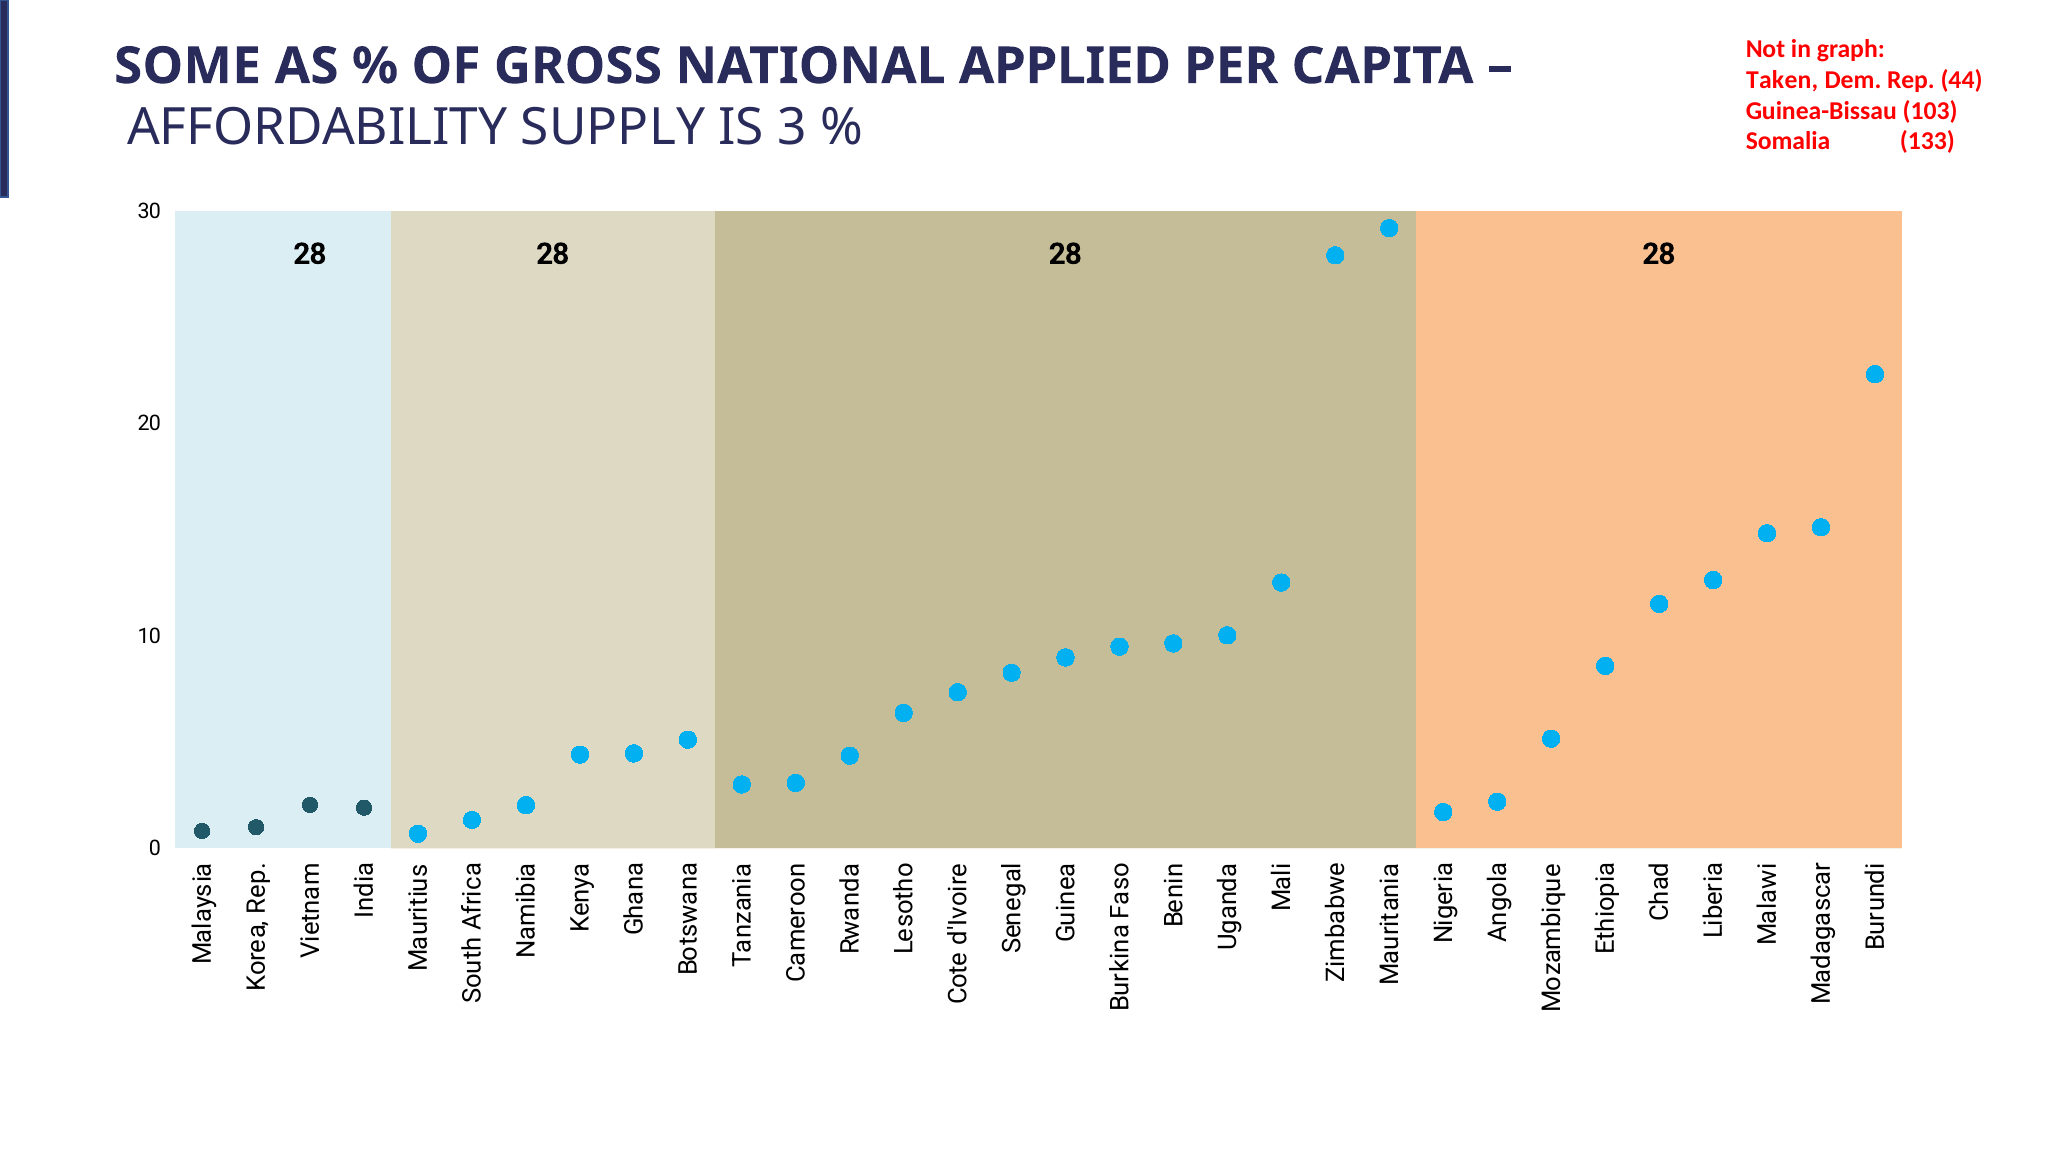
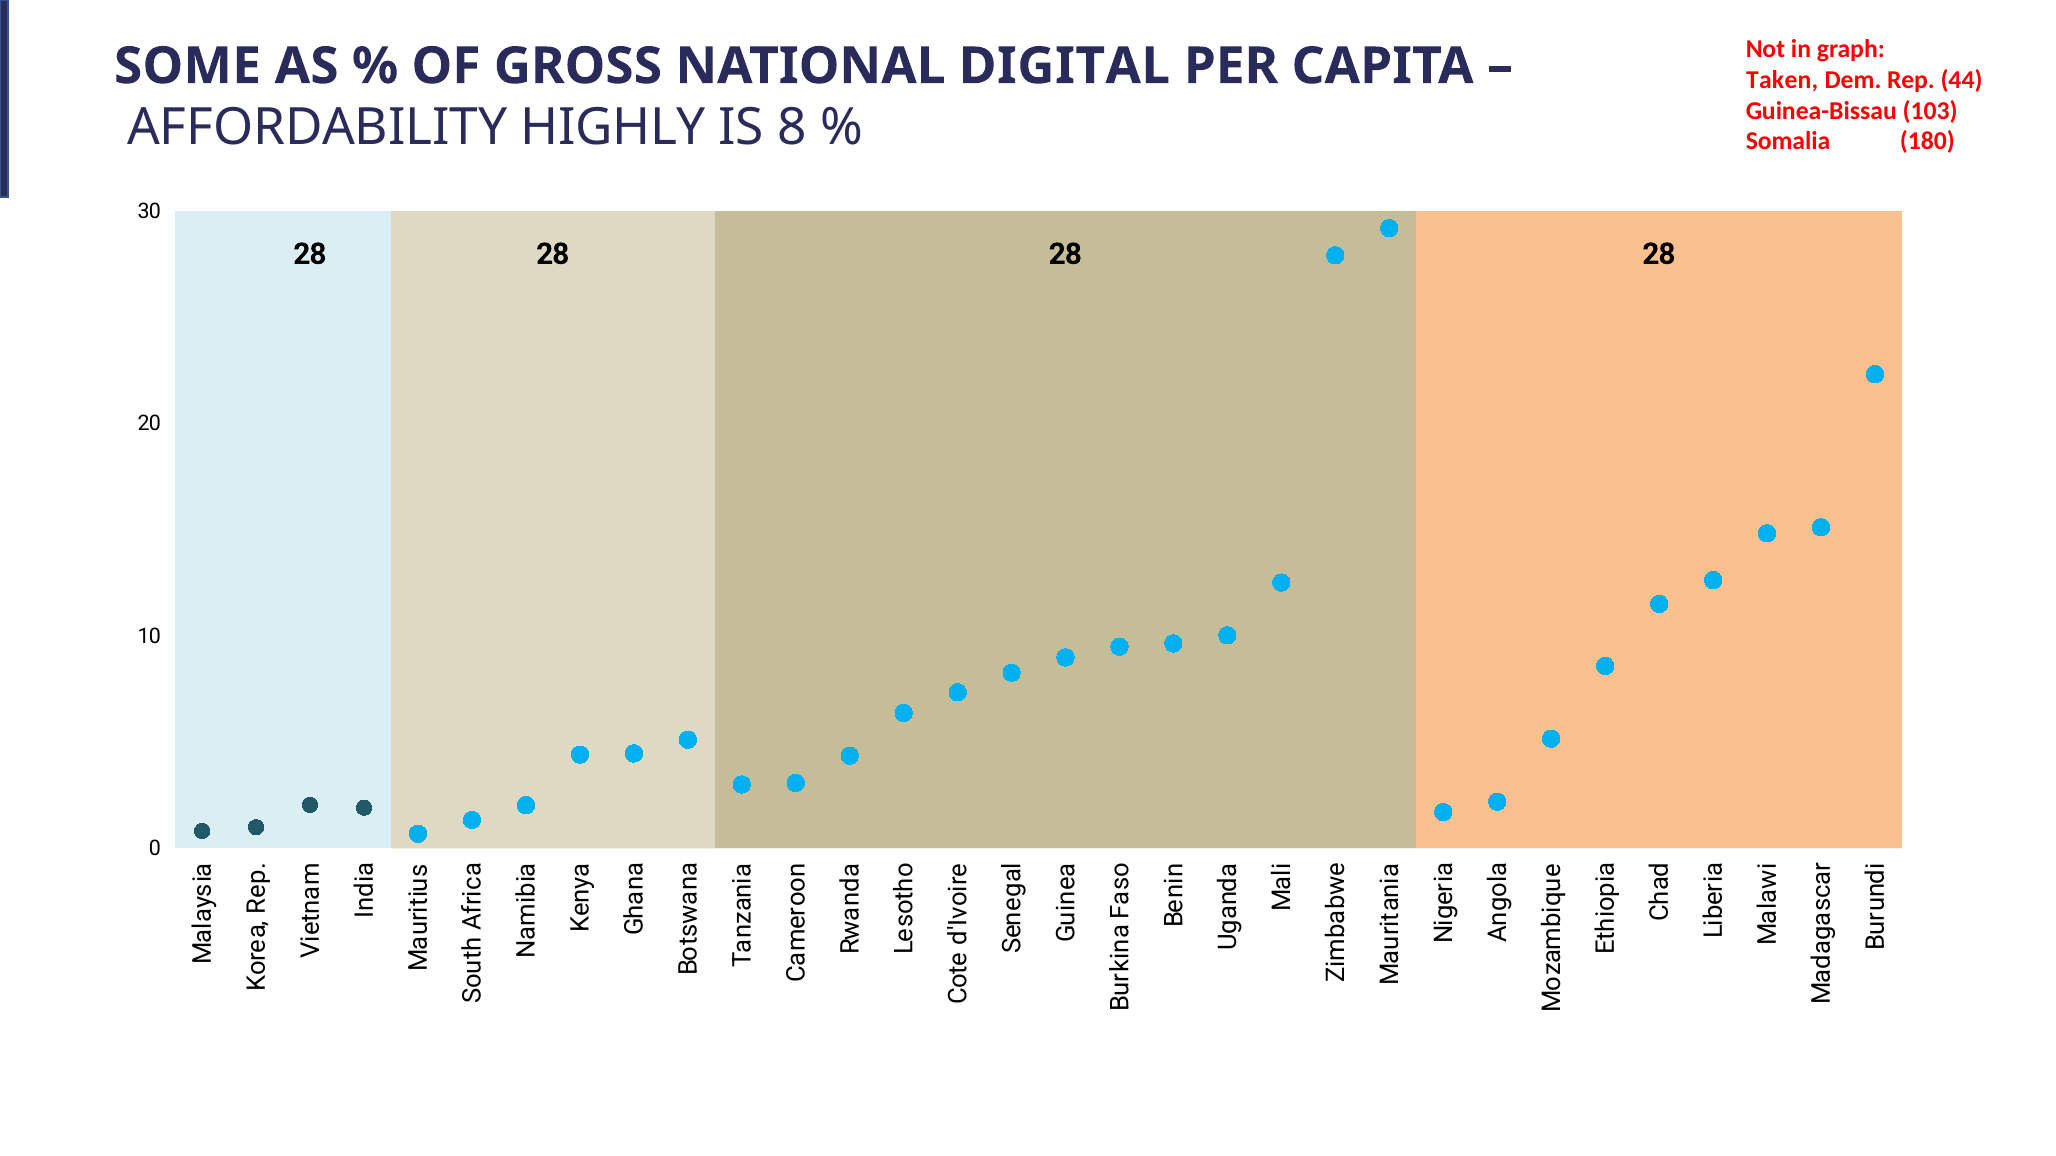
APPLIED: APPLIED -> DIGITAL
SUPPLY: SUPPLY -> HIGHLY
3: 3 -> 8
133: 133 -> 180
